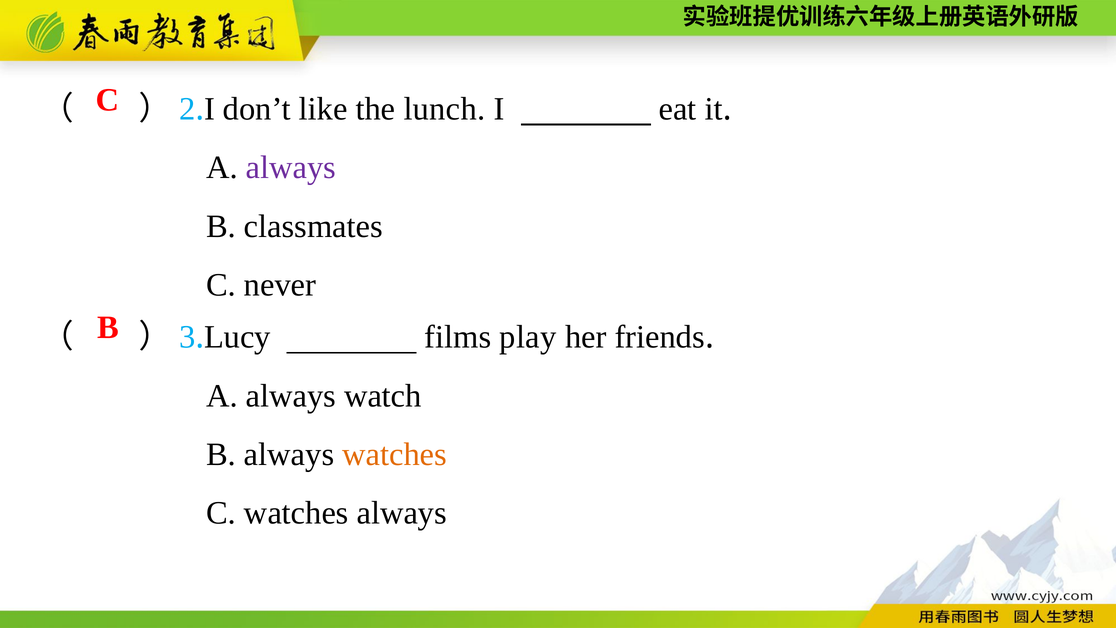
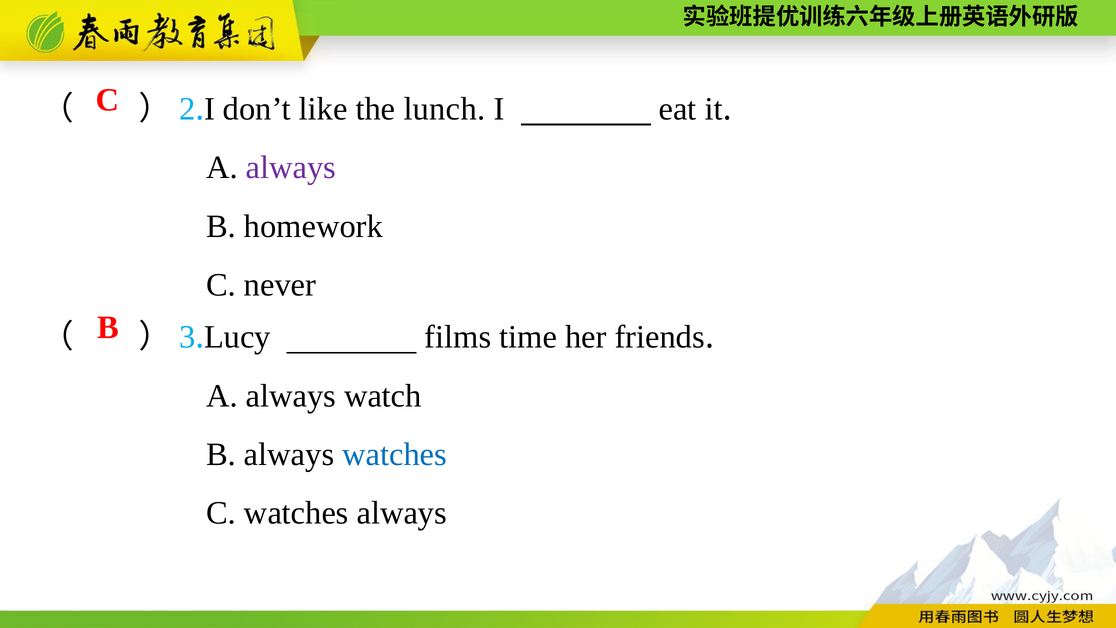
classmates: classmates -> homework
play: play -> time
watches at (395, 454) colour: orange -> blue
